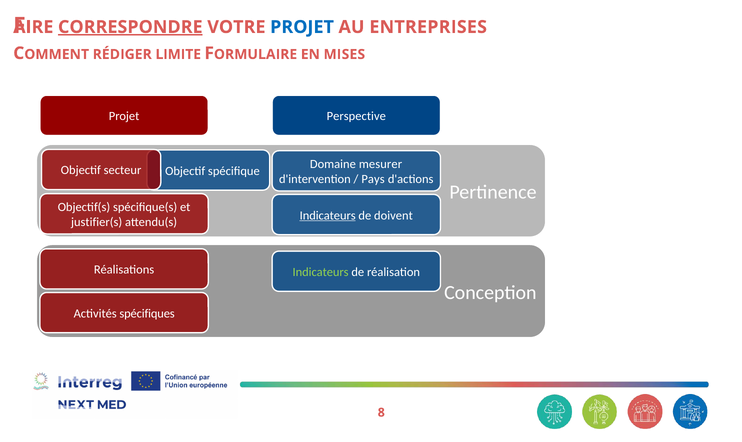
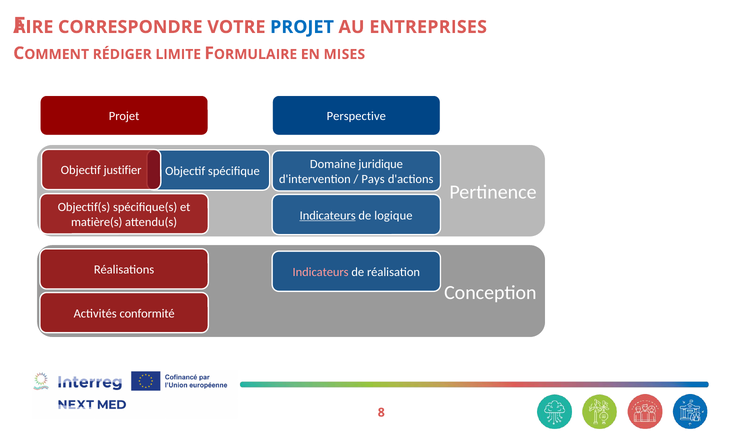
CORRESPONDRE underline: present -> none
secteur: secteur -> justifier
mesurer: mesurer -> juridique
doivent: doivent -> logique
justifier(s: justifier(s -> matière(s
Indicateurs at (321, 272) colour: light green -> pink
spécifiques: spécifiques -> conformité
